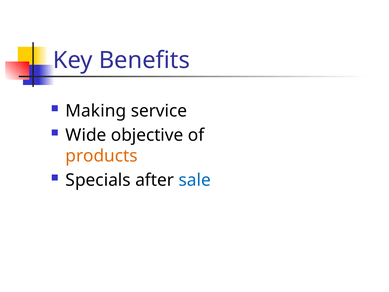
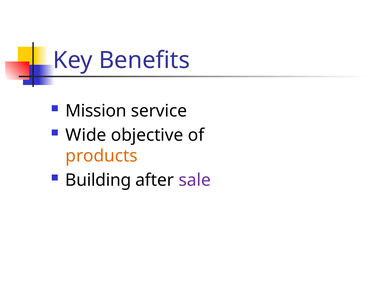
Making: Making -> Mission
Specials: Specials -> Building
sale colour: blue -> purple
